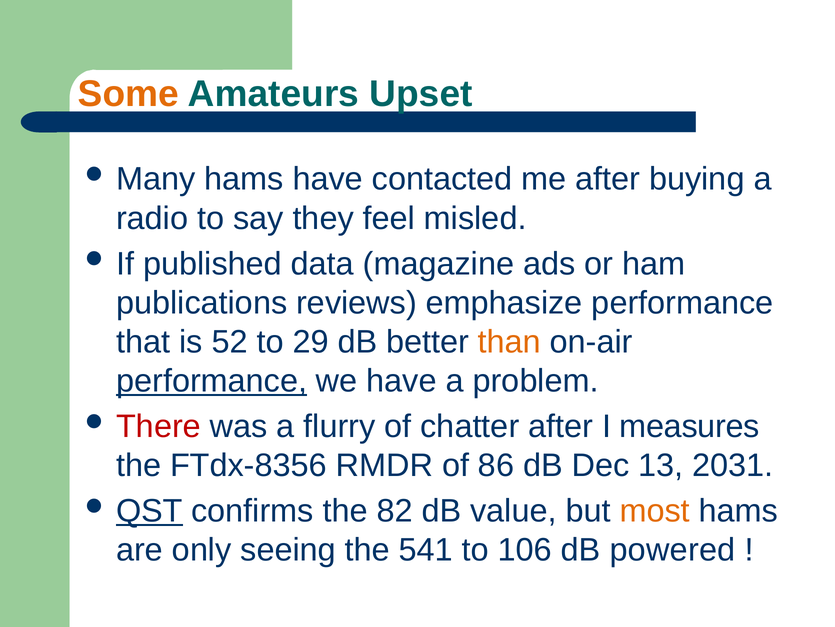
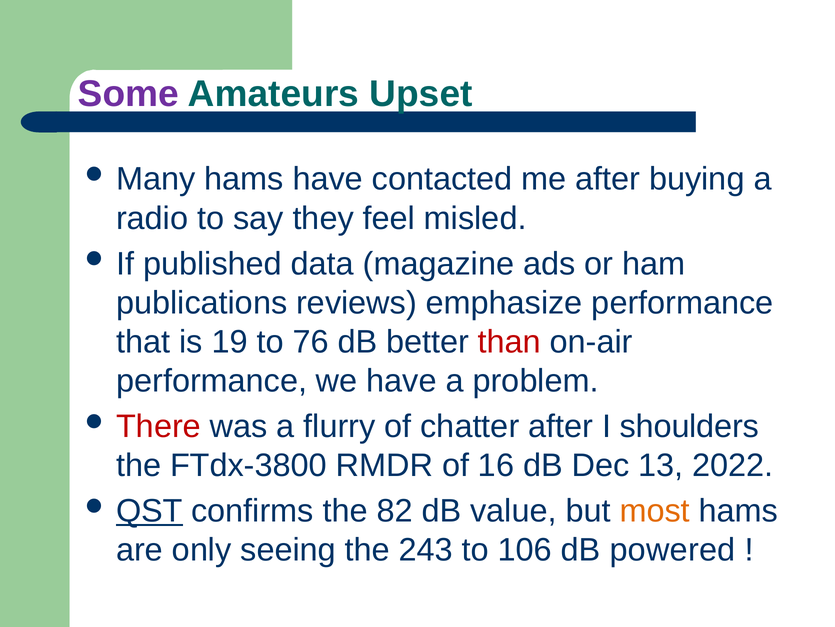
Some colour: orange -> purple
52: 52 -> 19
29: 29 -> 76
than colour: orange -> red
performance at (212, 380) underline: present -> none
measures: measures -> shoulders
FTdx-8356: FTdx-8356 -> FTdx-3800
86: 86 -> 16
2031: 2031 -> 2022
541: 541 -> 243
